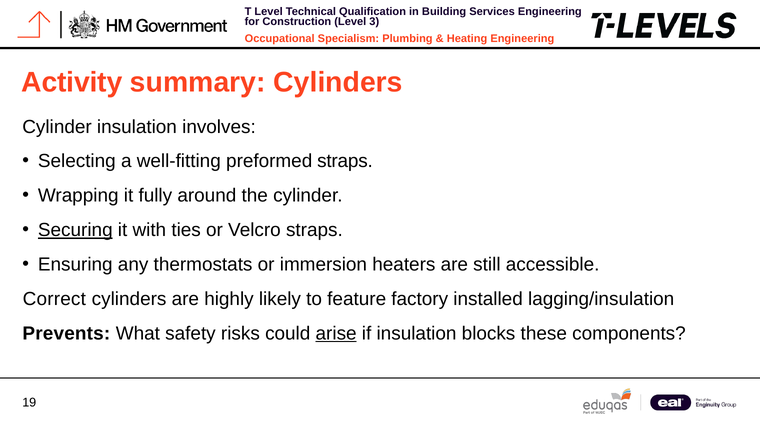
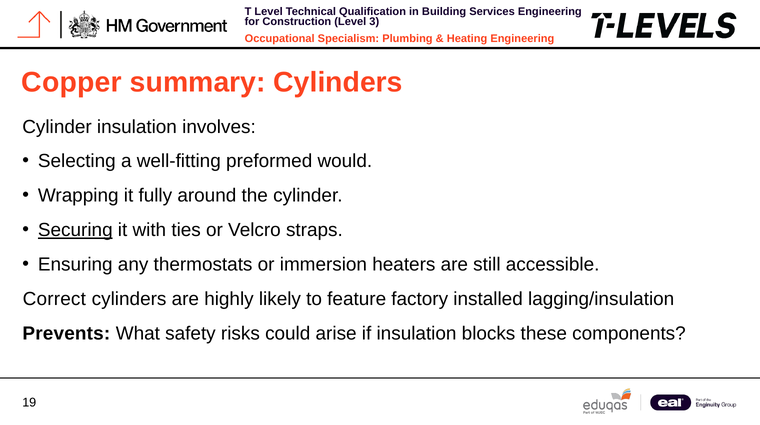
Activity: Activity -> Copper
preformed straps: straps -> would
arise underline: present -> none
